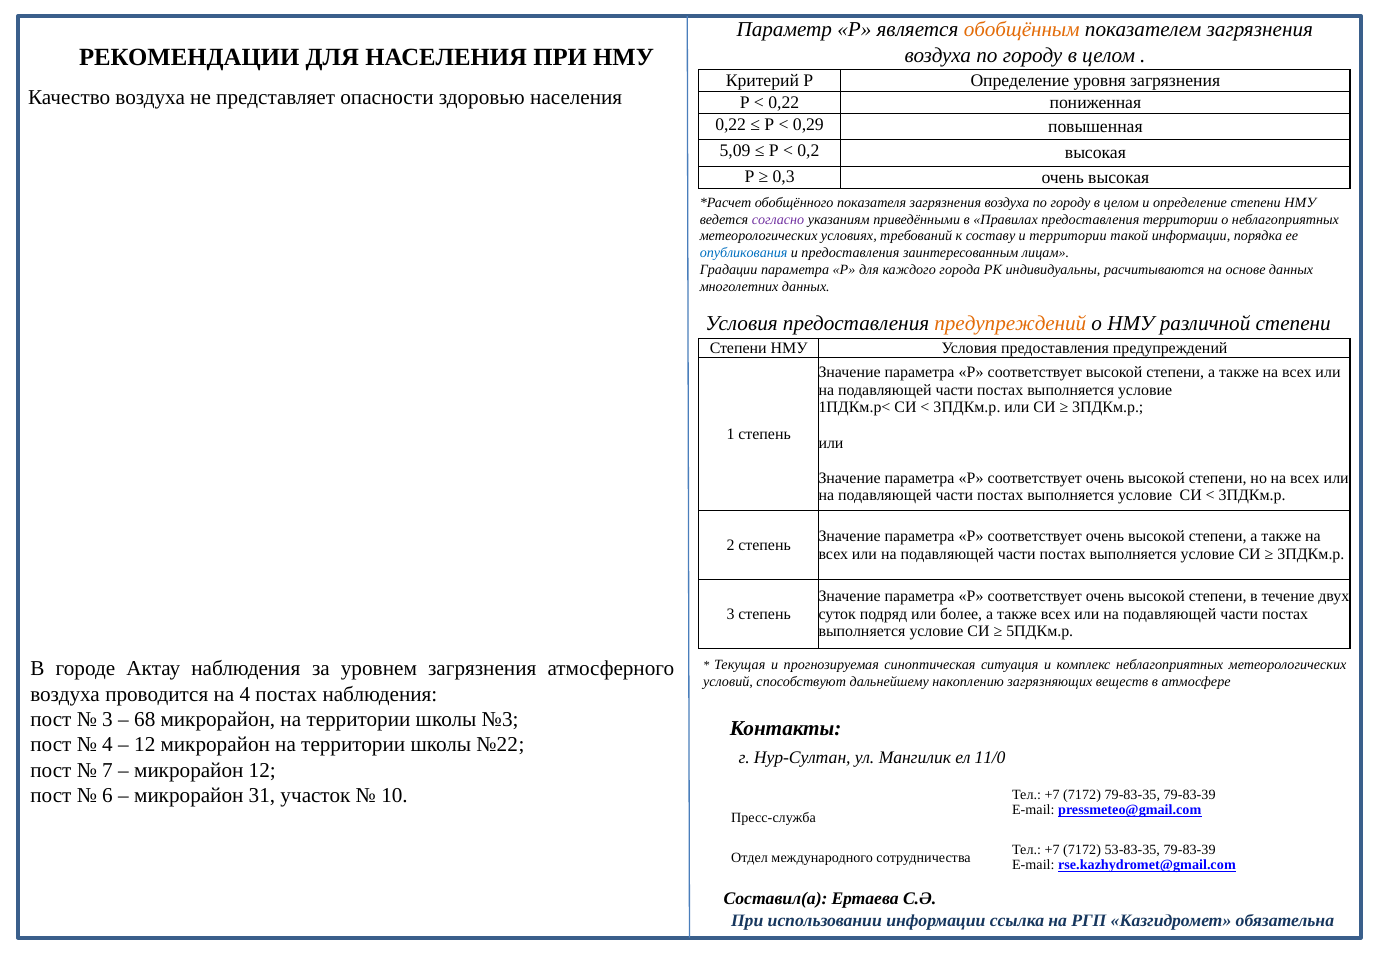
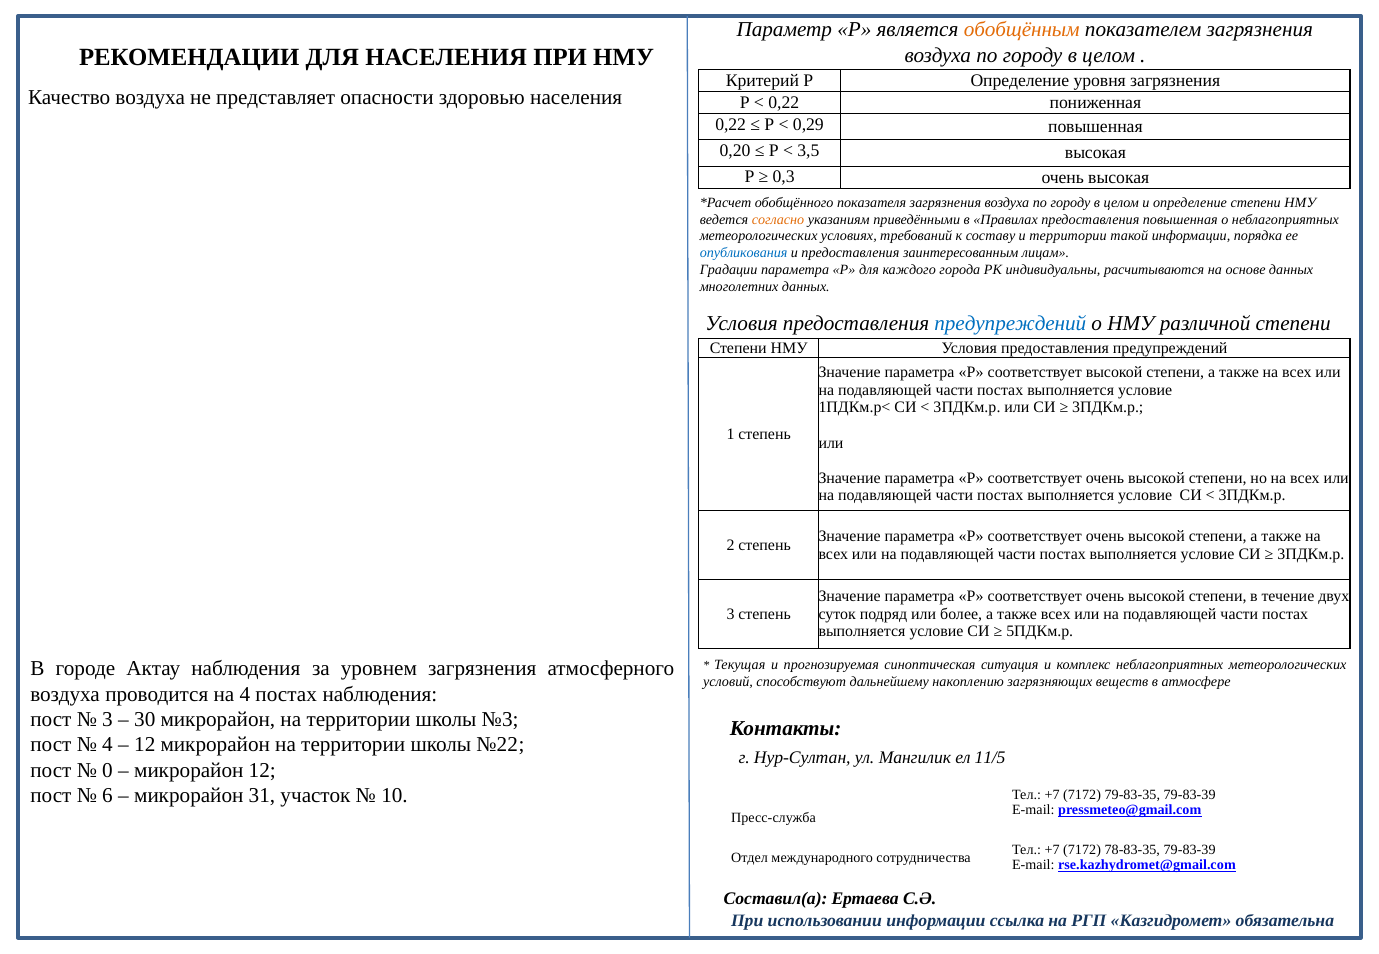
5,09: 5,09 -> 0,20
0,2: 0,2 -> 3,5
согласно colour: purple -> orange
предоставления территории: территории -> повышенная
предупреждений at (1010, 324) colour: orange -> blue
68: 68 -> 30
11/0: 11/0 -> 11/5
7: 7 -> 0
53-83-35: 53-83-35 -> 78-83-35
